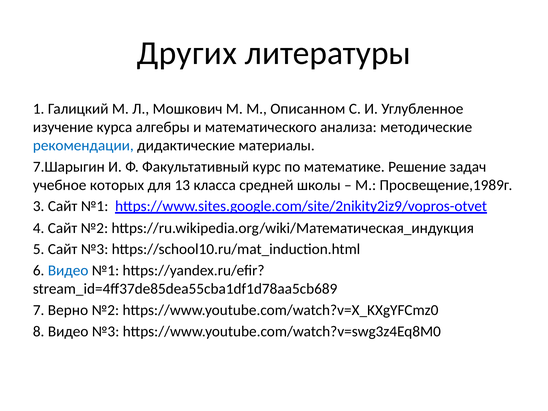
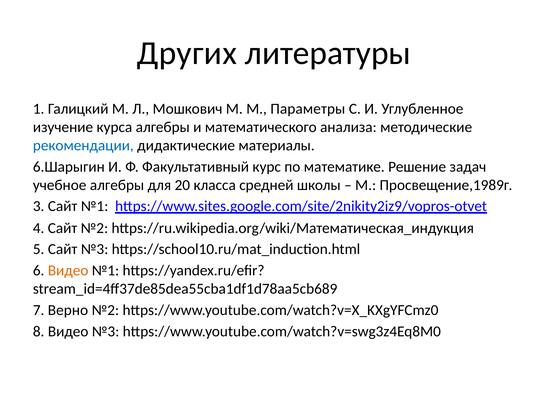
Описанном: Описанном -> Параметры
7.Шарыгин: 7.Шарыгин -> 6.Шарыгин
учебное которых: которых -> алгебры
13: 13 -> 20
Видео at (68, 271) colour: blue -> orange
